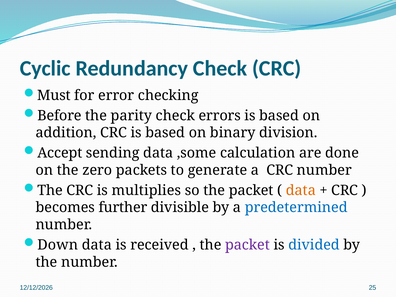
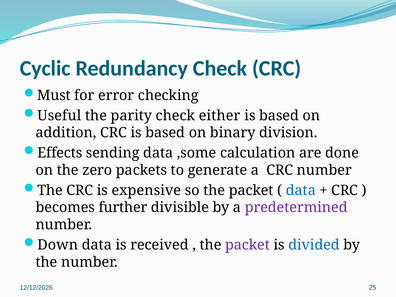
Before: Before -> Useful
errors: errors -> either
Accept: Accept -> Effects
multiplies: multiplies -> expensive
data at (301, 190) colour: orange -> blue
predetermined colour: blue -> purple
